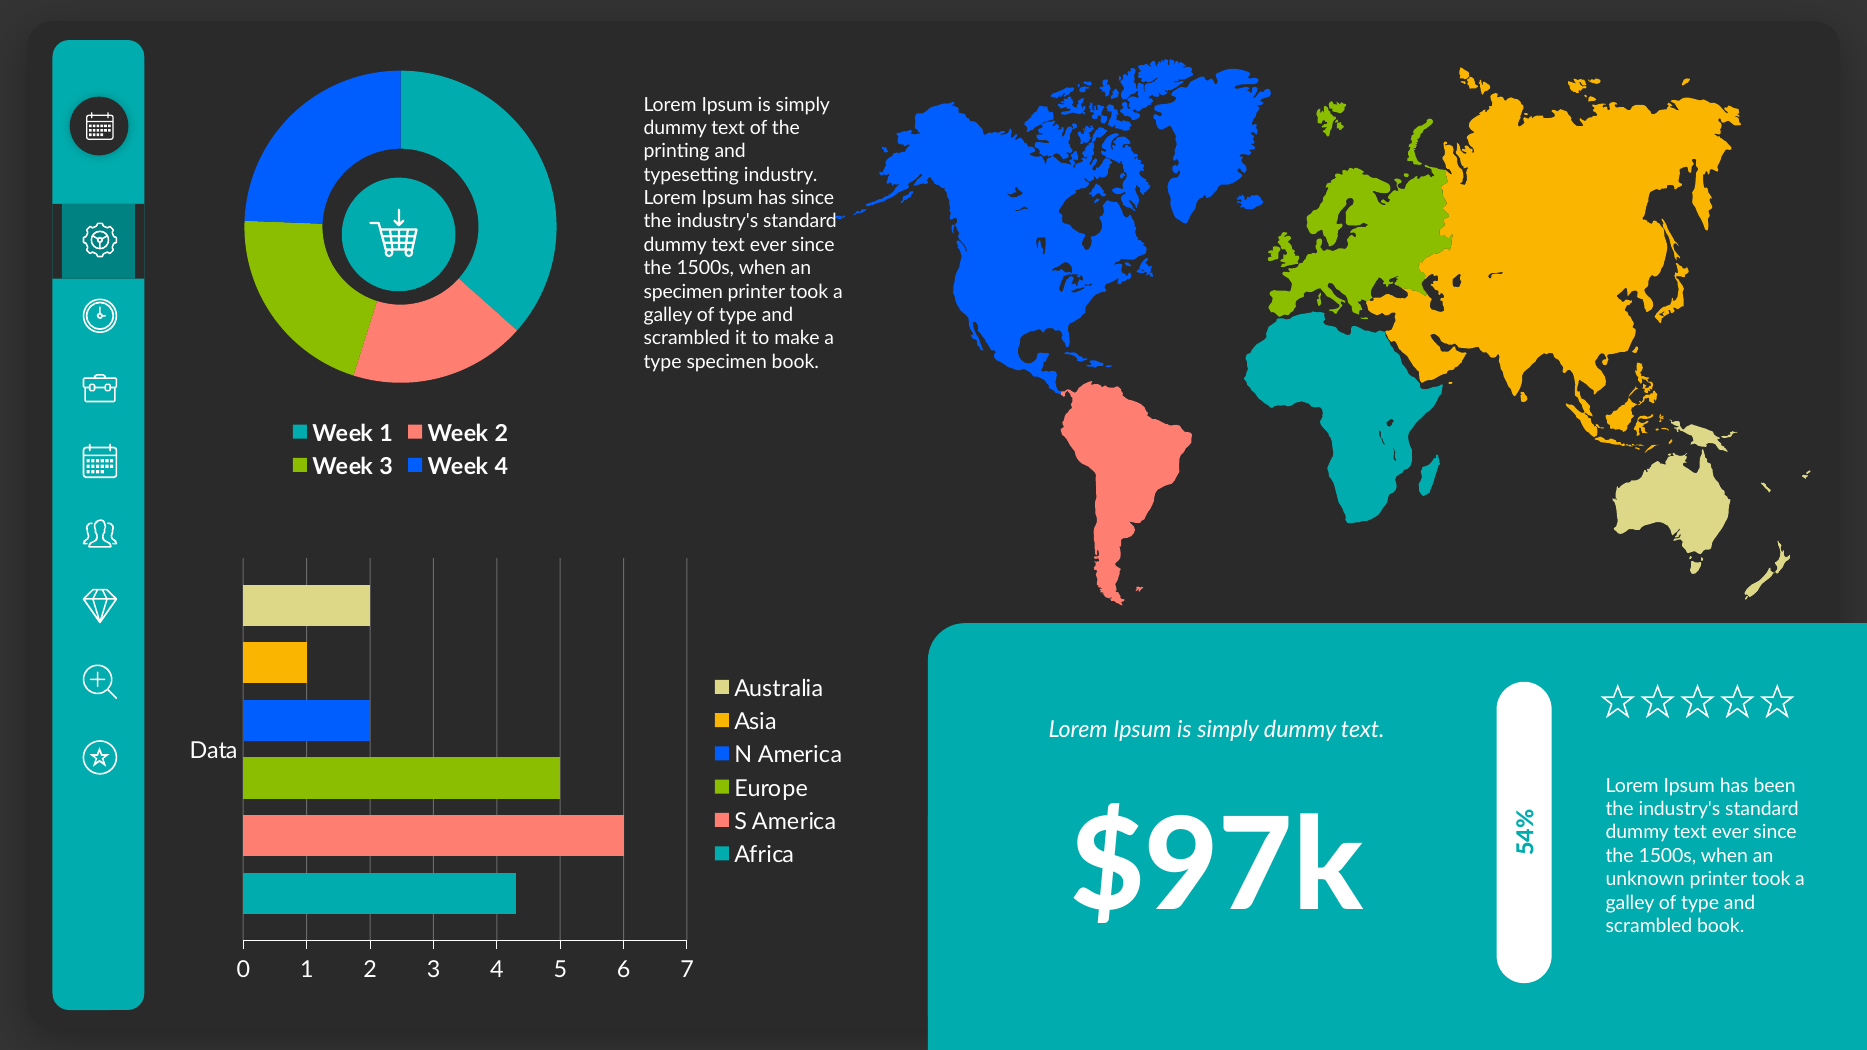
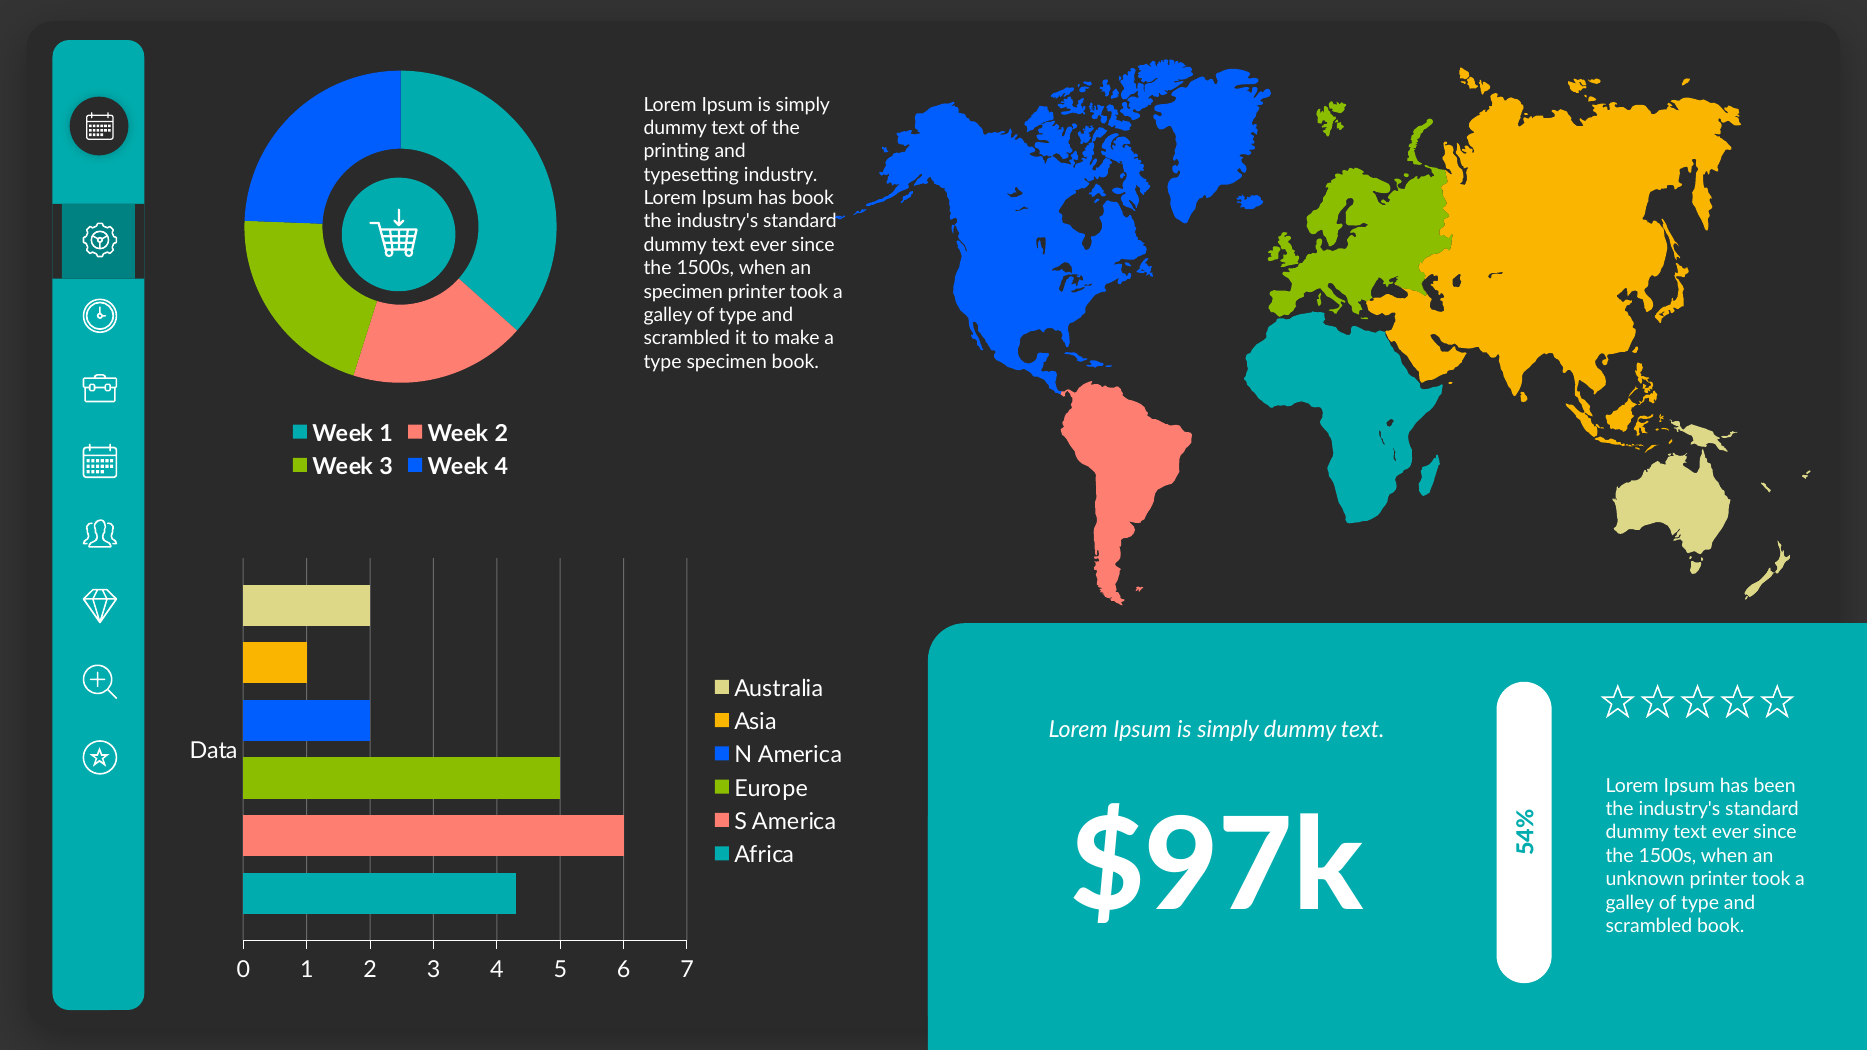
has since: since -> book
